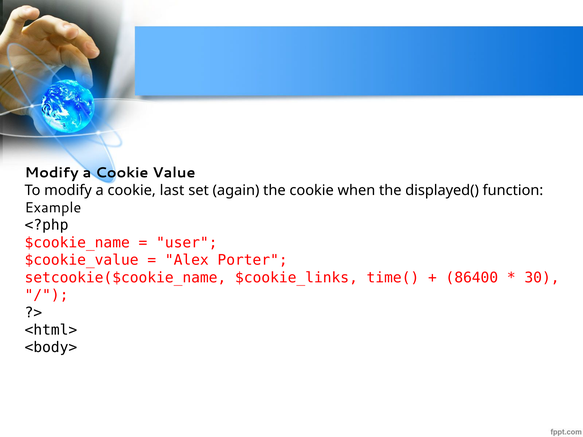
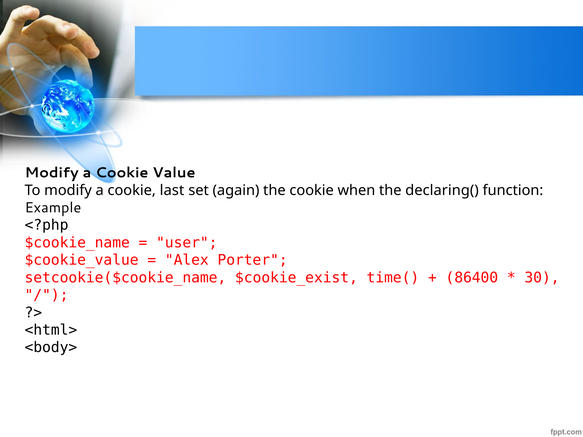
displayed(: displayed( -> declaring(
$cookie_links: $cookie_links -> $cookie_exist
